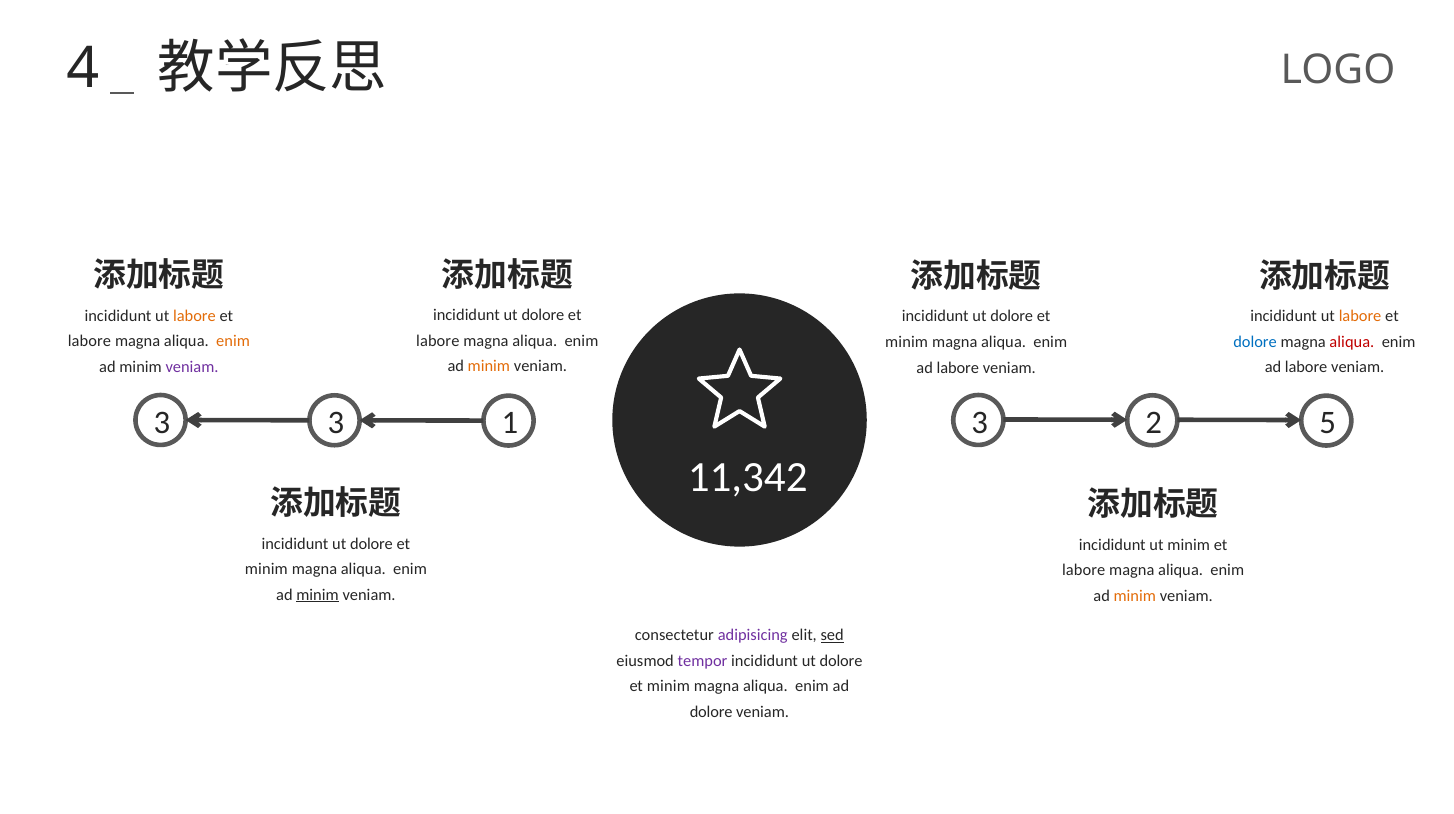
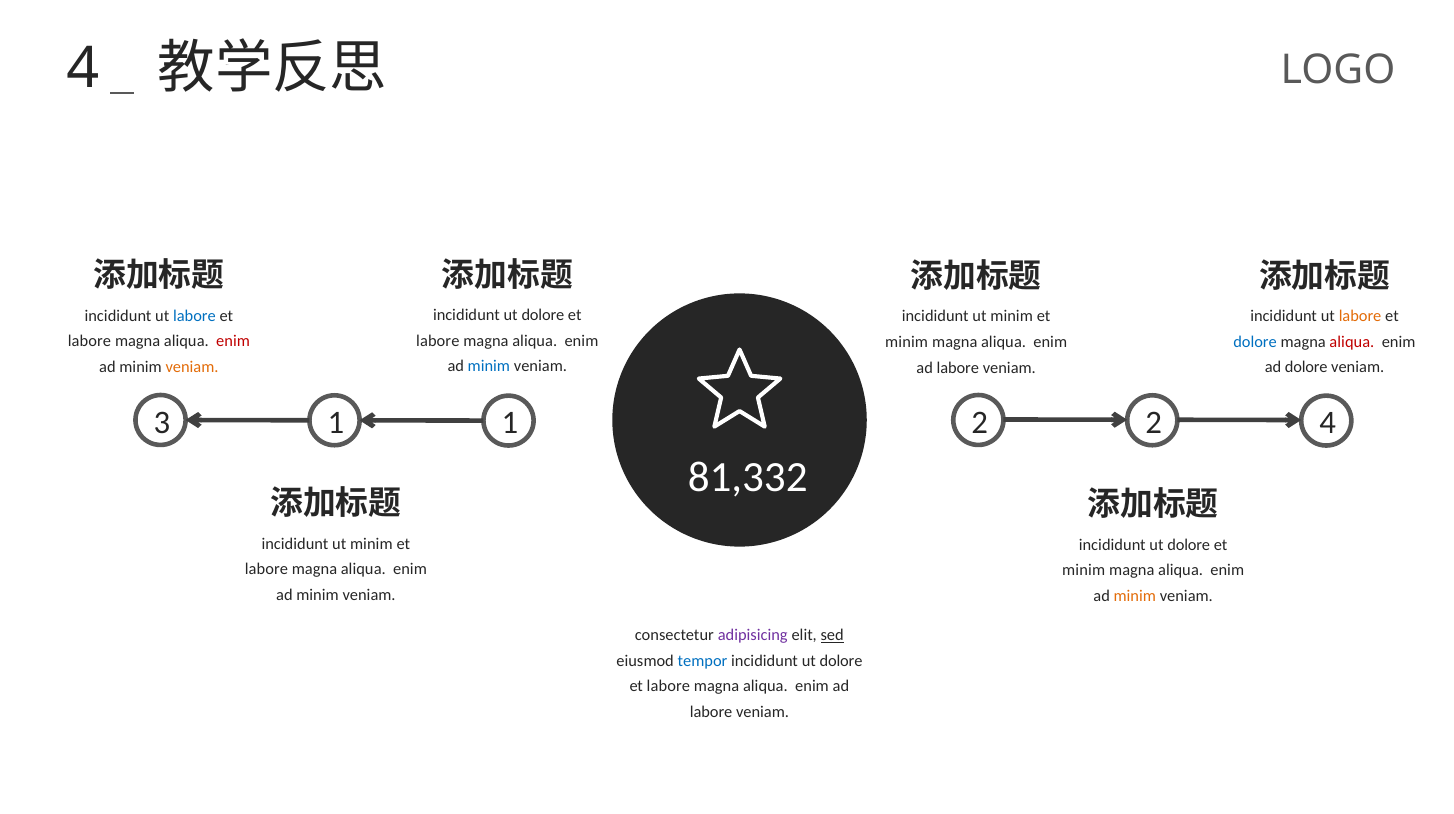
labore at (194, 316) colour: orange -> blue
dolore at (1012, 317): dolore -> minim
enim at (233, 341) colour: orange -> red
minim at (489, 366) colour: orange -> blue
veniam at (192, 367) colour: purple -> orange
labore at (1306, 367): labore -> dolore
3 3: 3 -> 1
1 3: 3 -> 2
2 5: 5 -> 4
11,342: 11,342 -> 81,332
dolore at (371, 544): dolore -> minim
minim at (1189, 545): minim -> dolore
minim at (266, 569): minim -> labore
labore at (1084, 570): labore -> minim
minim at (317, 595) underline: present -> none
tempor colour: purple -> blue
minim at (668, 687): minim -> labore
dolore at (711, 712): dolore -> labore
